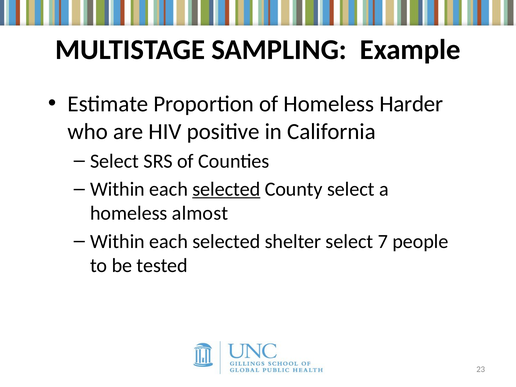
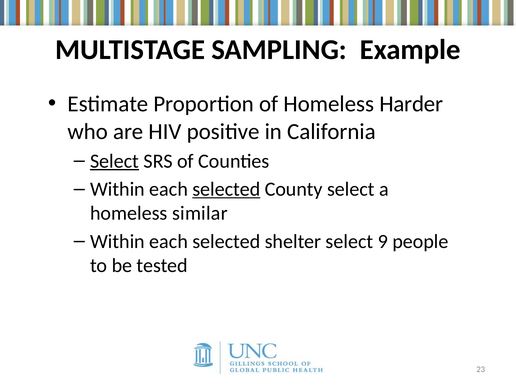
Select at (115, 161) underline: none -> present
almost: almost -> similar
7: 7 -> 9
